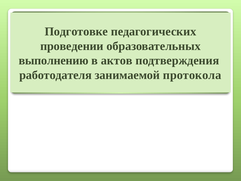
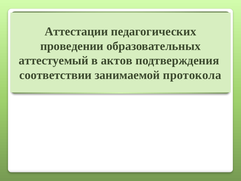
Подготовке: Подготовке -> Аттестации
выполнению: выполнению -> аттестуемый
работодателя: работодателя -> соответствии
